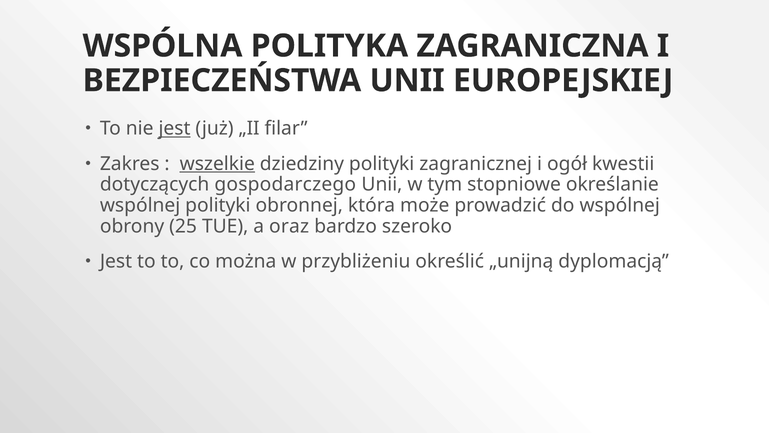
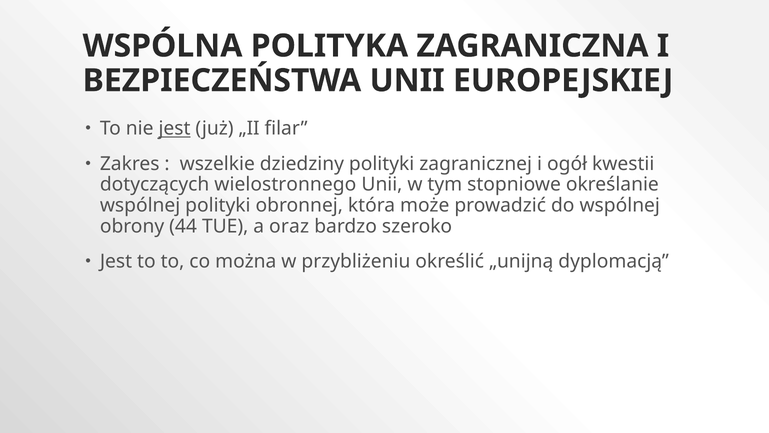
wszelkie underline: present -> none
gospodarczego: gospodarczego -> wielostronnego
25: 25 -> 44
